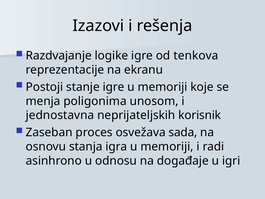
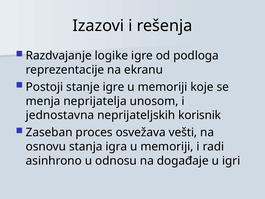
tenkova: tenkova -> podloga
poligonima: poligonima -> neprijatelja
sada: sada -> vešti
